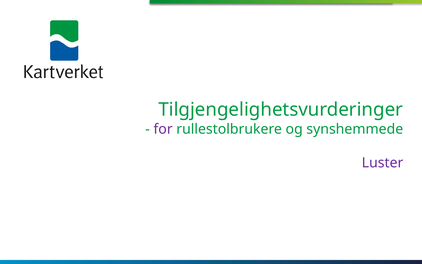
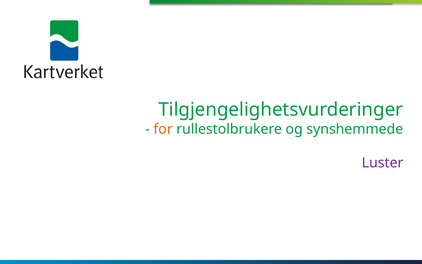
for colour: purple -> orange
